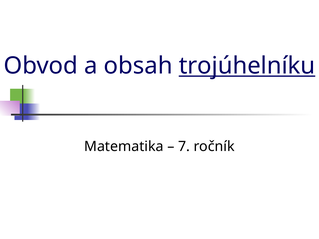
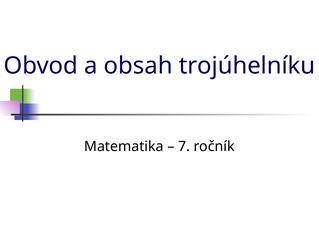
trojúhelníku underline: present -> none
